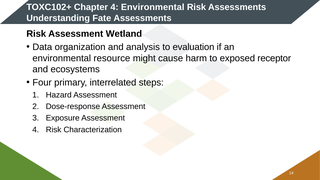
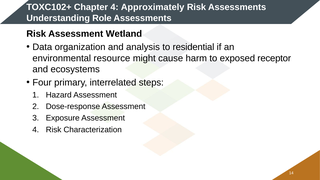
4 Environmental: Environmental -> Approximately
Fate: Fate -> Role
evaluation: evaluation -> residential
